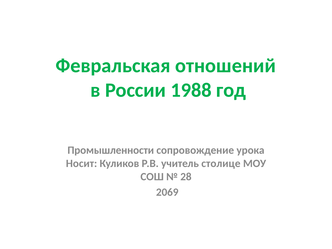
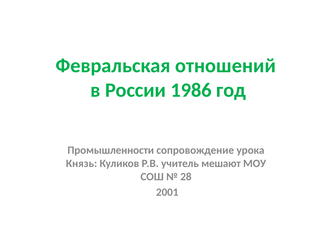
1988: 1988 -> 1986
Носит: Носит -> Князь
столице: столице -> мешают
2069: 2069 -> 2001
